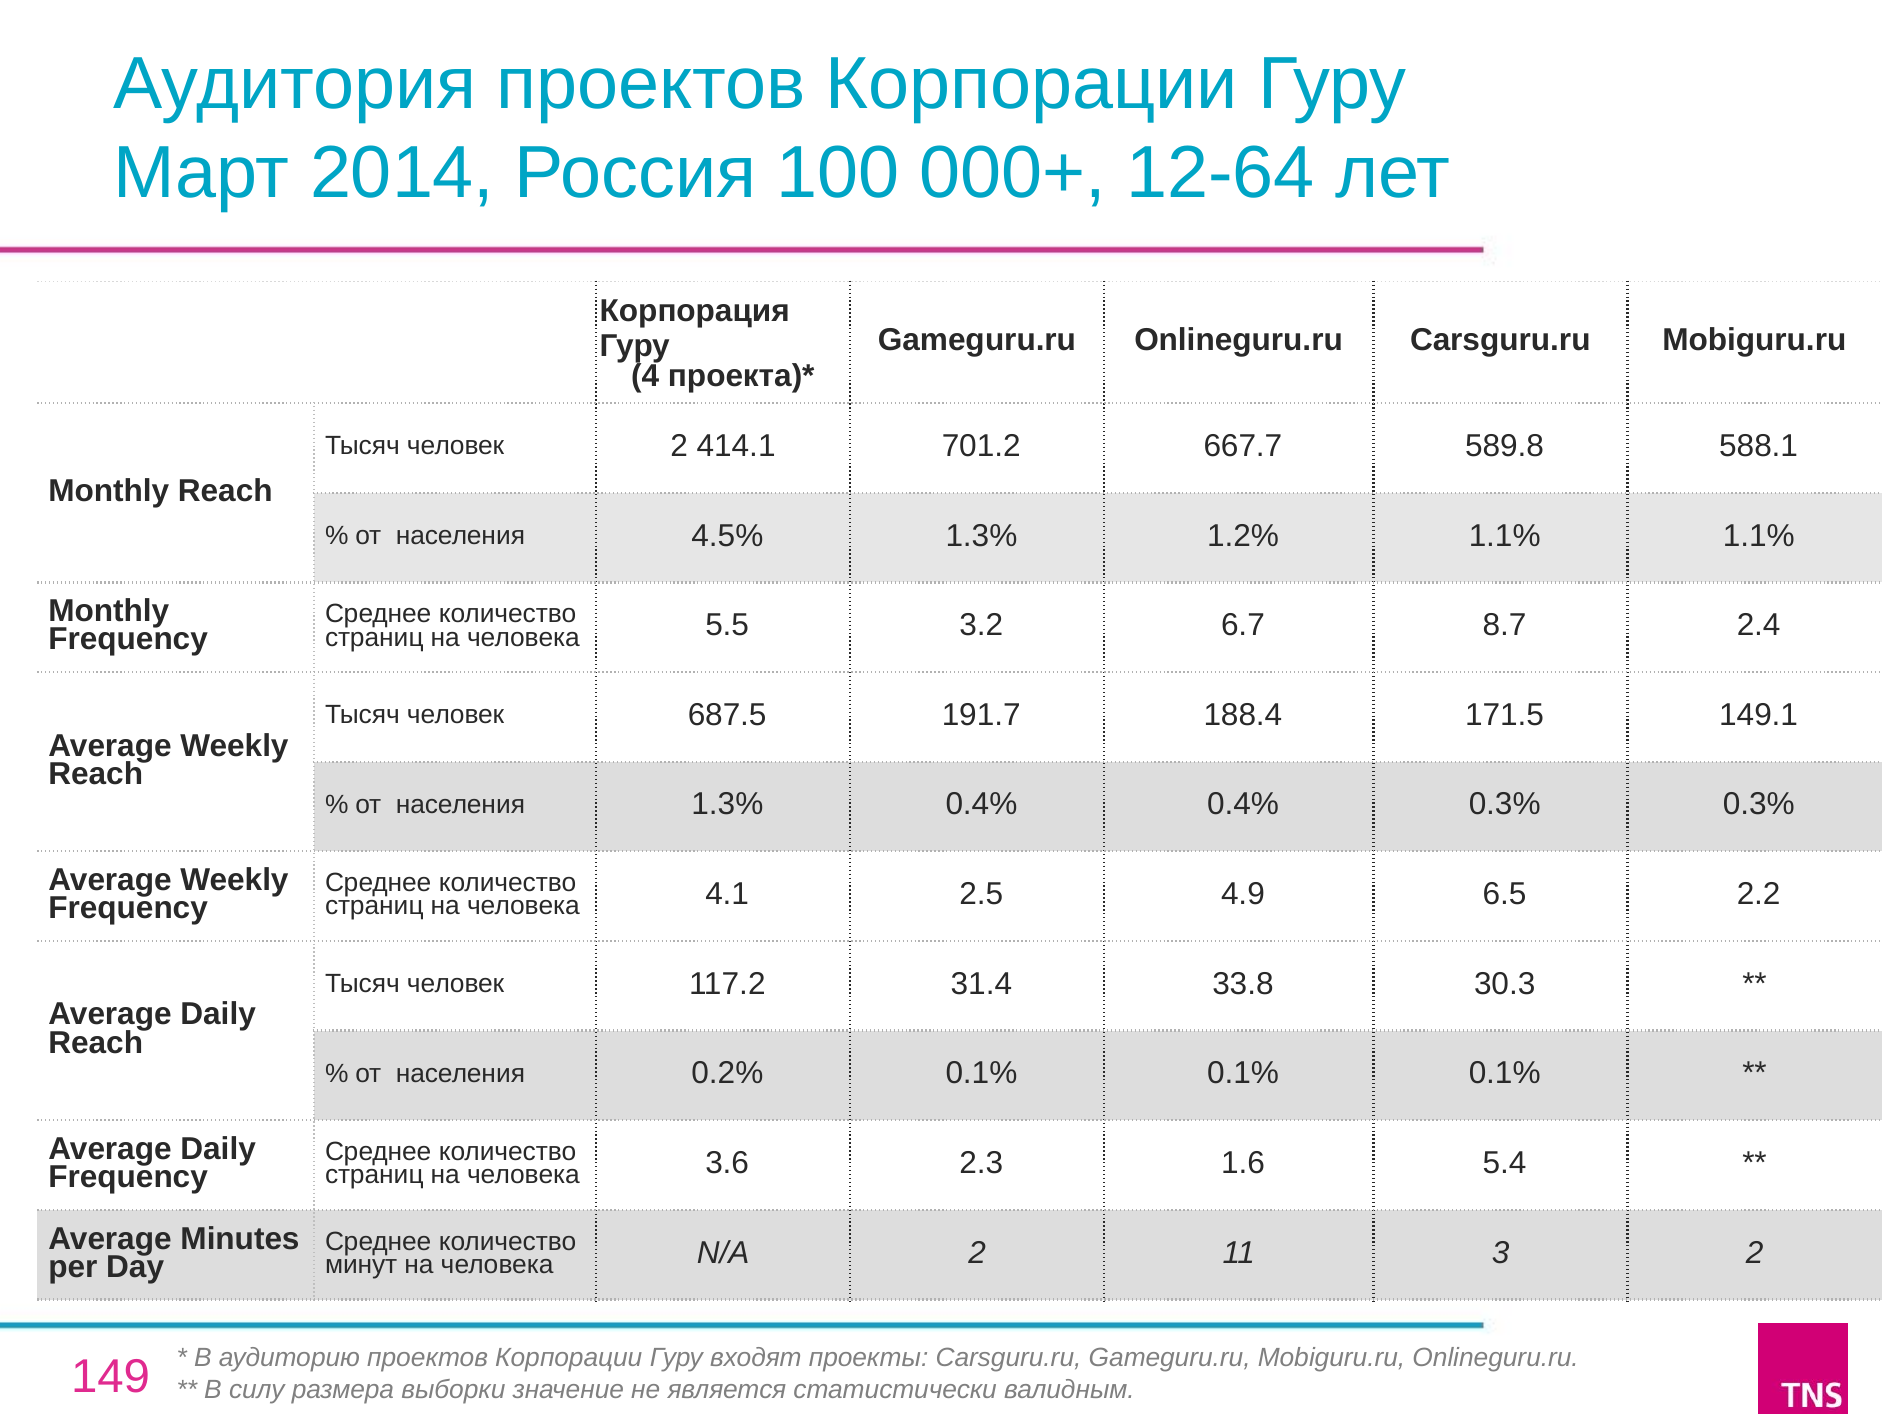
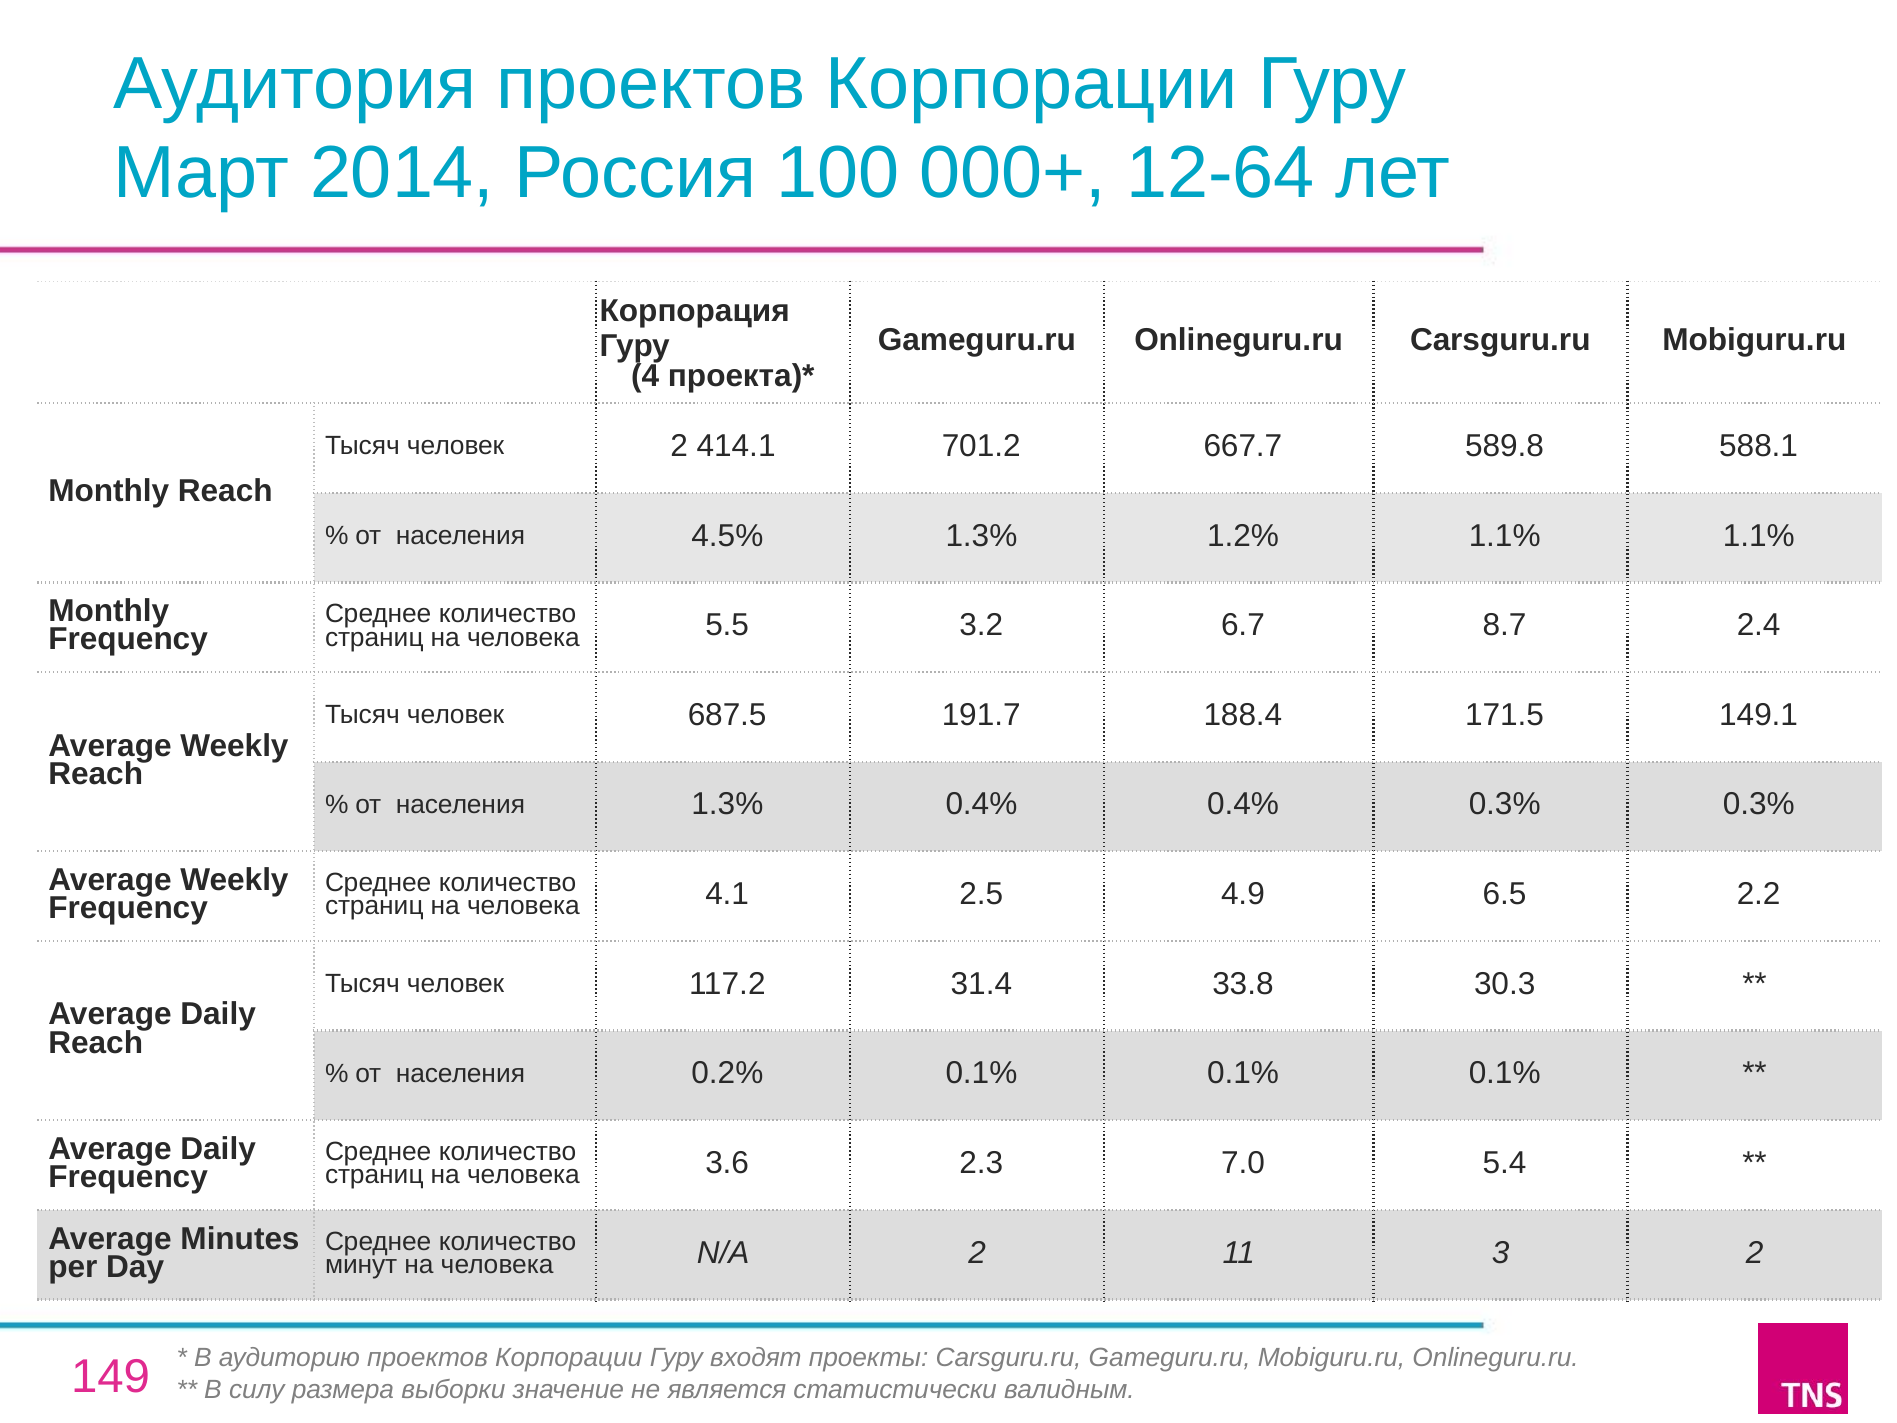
1.6: 1.6 -> 7.0
